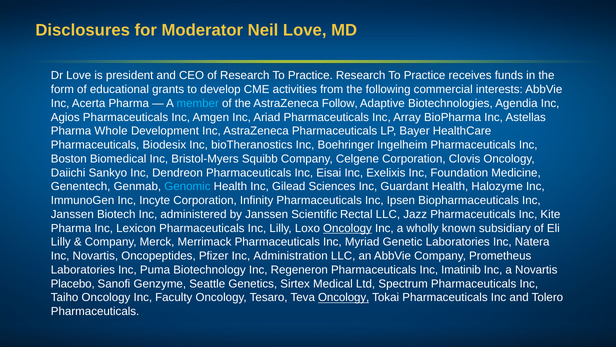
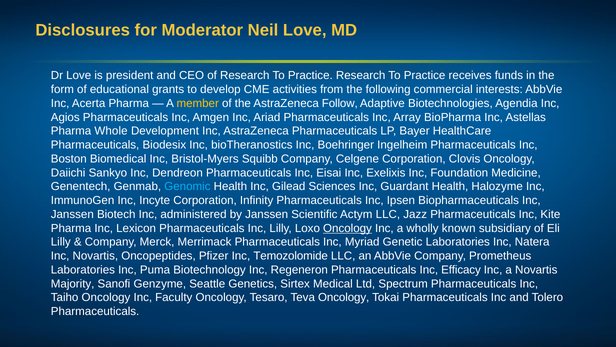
member colour: light blue -> yellow
Rectal: Rectal -> Actym
Administration: Administration -> Temozolomide
Imatinib: Imatinib -> Efficacy
Placebo: Placebo -> Majority
Oncology at (344, 297) underline: present -> none
